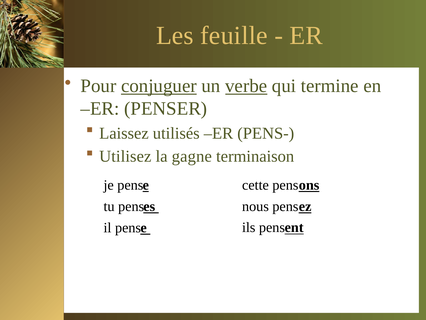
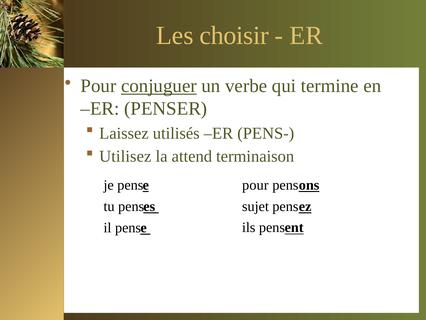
feuille: feuille -> choisir
verbe underline: present -> none
gagne: gagne -> attend
cette at (255, 185): cette -> pour
nous: nous -> sujet
